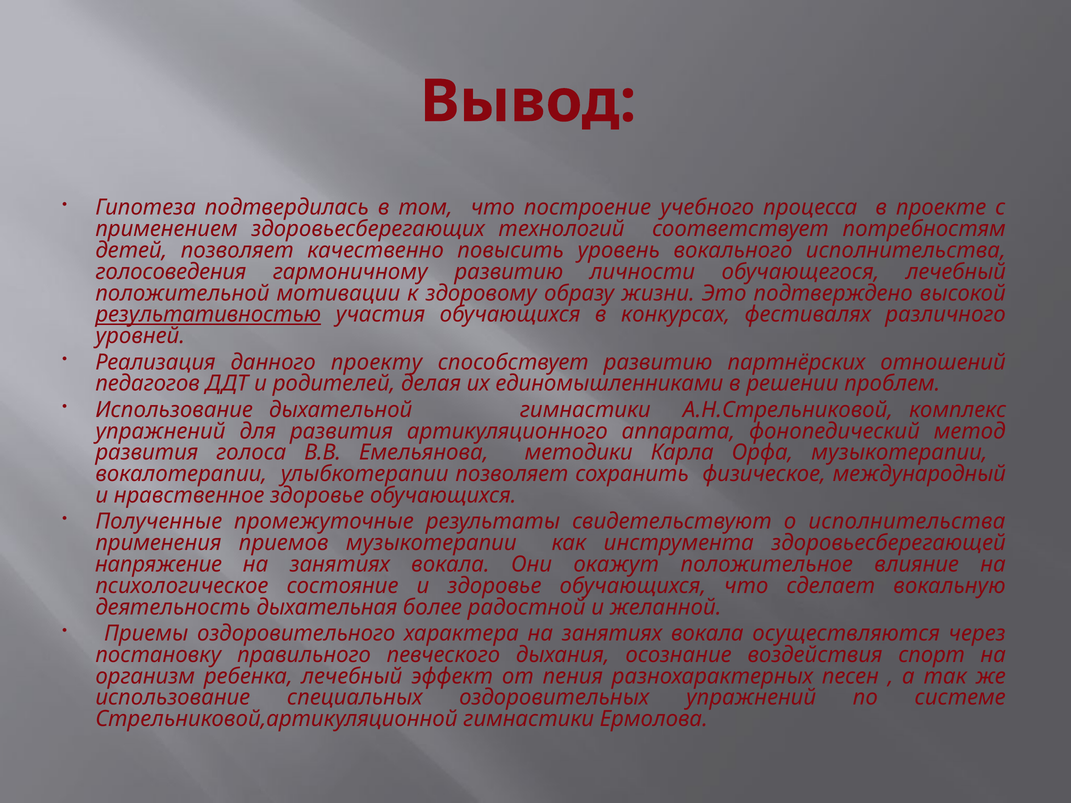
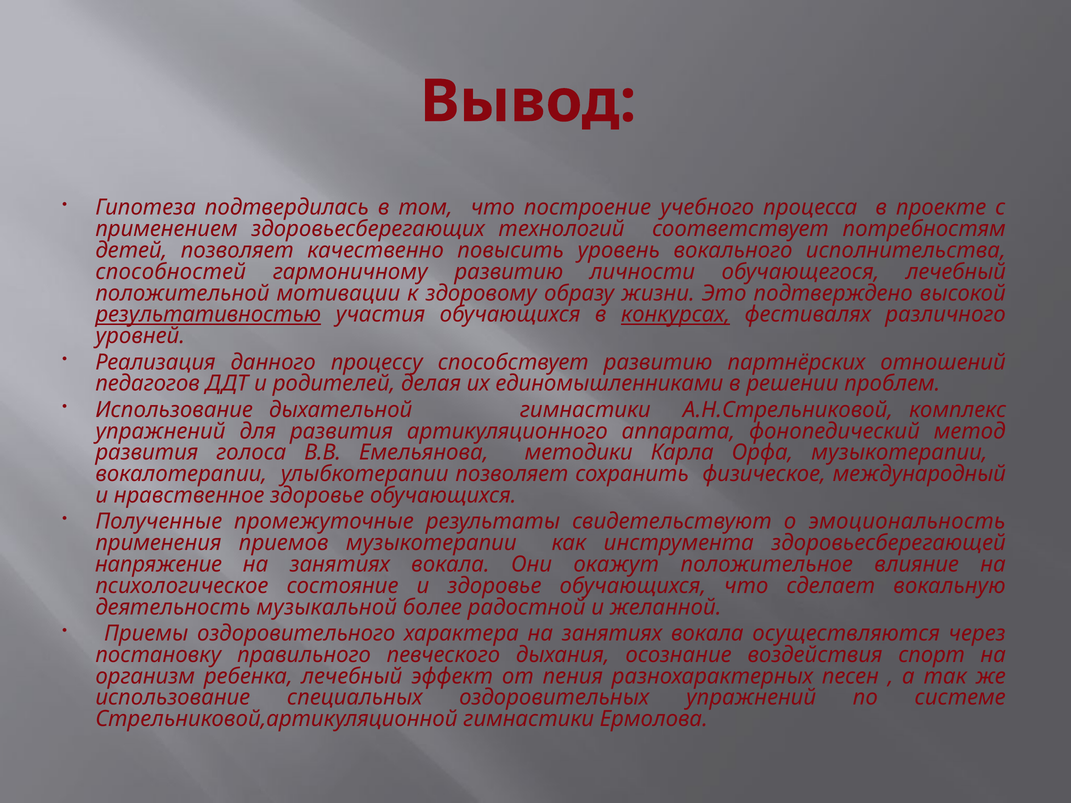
голосоведения: голосоведения -> способностей
конкурсах underline: none -> present
проекту: проекту -> процессу
о исполнительства: исполнительства -> эмоциональность
дыхательная: дыхательная -> музыкальной
